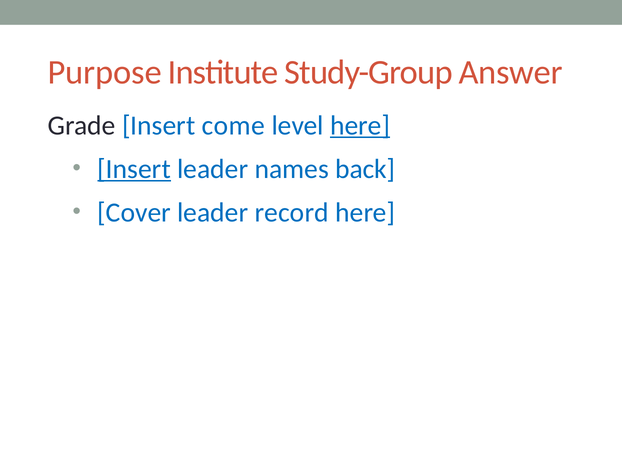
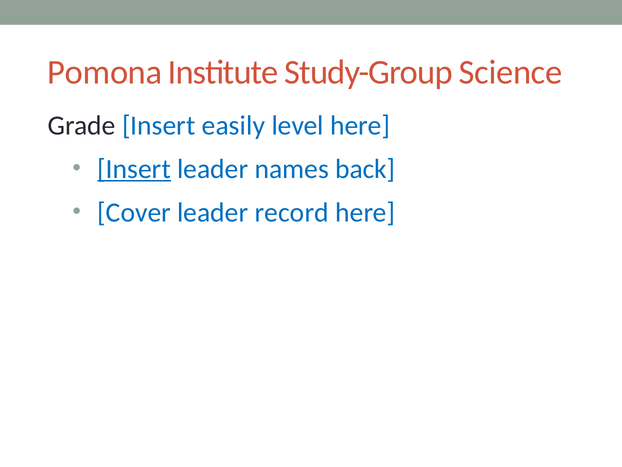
Purpose: Purpose -> Pomona
Answer: Answer -> Science
come: come -> easily
here at (360, 125) underline: present -> none
